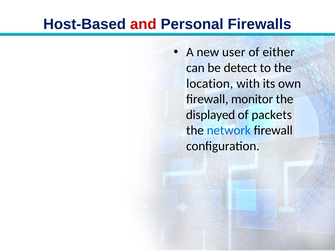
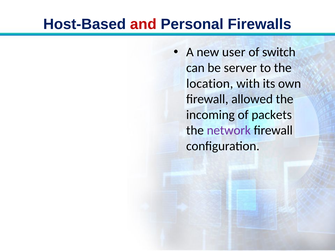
either: either -> switch
detect: detect -> server
monitor: monitor -> allowed
displayed: displayed -> incoming
network colour: blue -> purple
